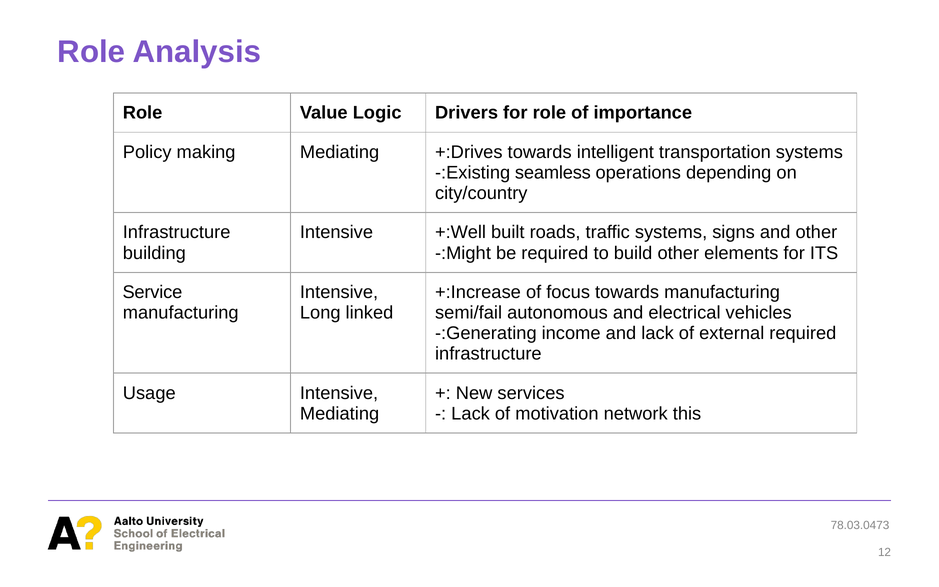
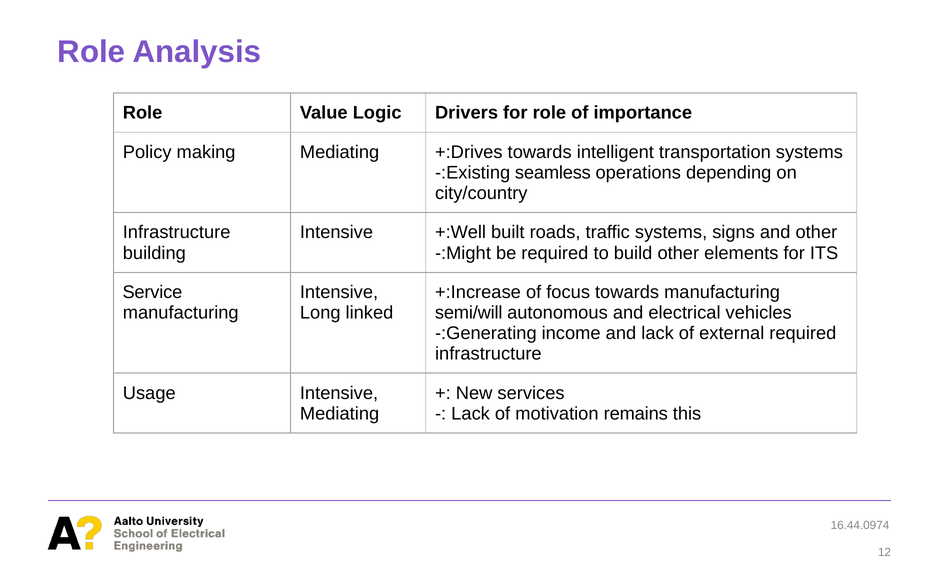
semi/fail: semi/fail -> semi/will
network: network -> remains
78.03.0473: 78.03.0473 -> 16.44.0974
